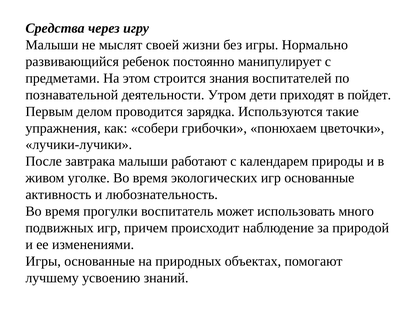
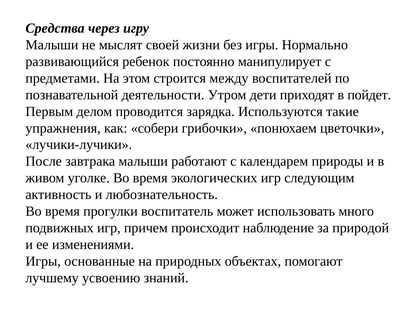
знания: знания -> между
игр основанные: основанные -> следующим
